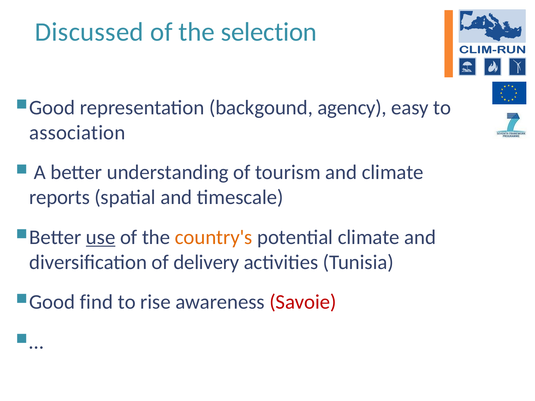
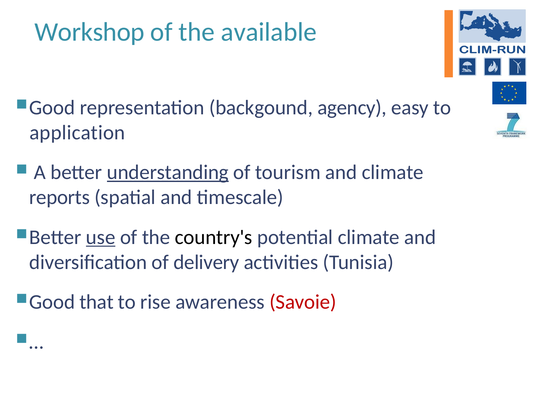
Discussed: Discussed -> Workshop
selection: selection -> available
association: association -> application
understanding underline: none -> present
country's colour: orange -> black
find: find -> that
